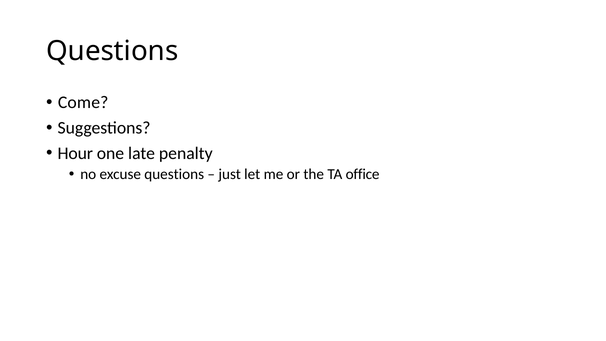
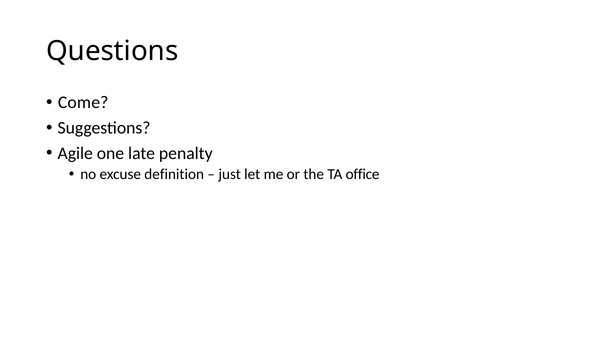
Hour: Hour -> Agile
excuse questions: questions -> definition
